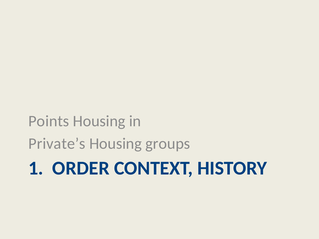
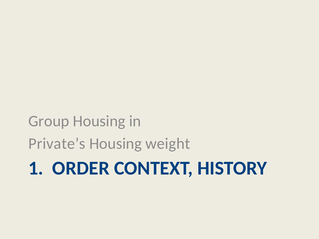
Points: Points -> Group
groups: groups -> weight
